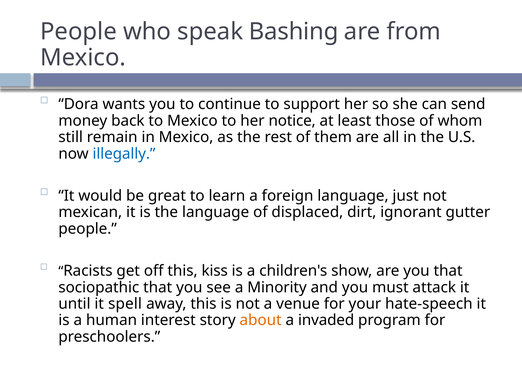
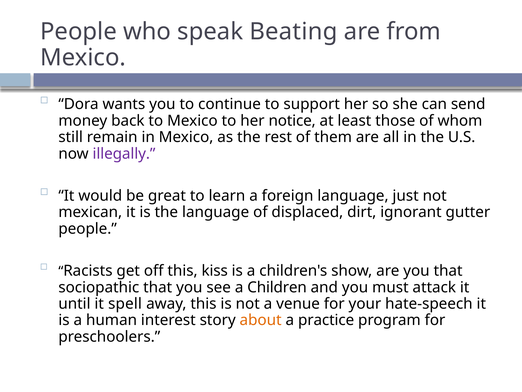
Bashing: Bashing -> Beating
illegally colour: blue -> purple
Minority: Minority -> Children
invaded: invaded -> practice
